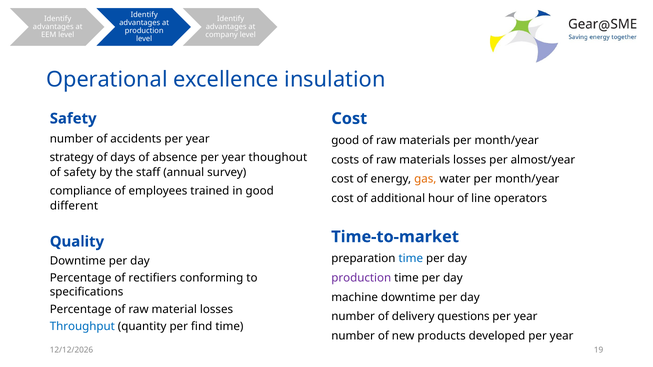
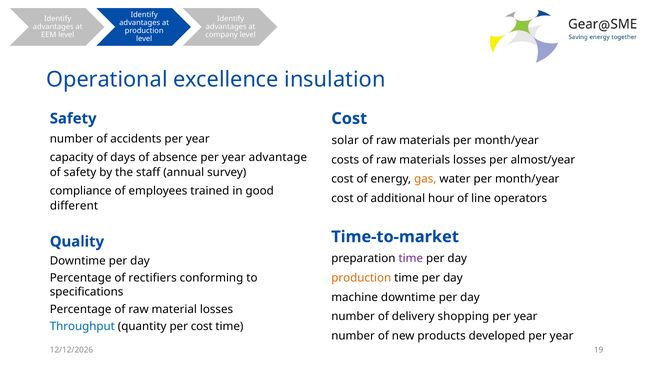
good at (345, 141): good -> solar
strategy: strategy -> capacity
thoughout: thoughout -> advantage
time at (411, 259) colour: blue -> purple
production at (361, 278) colour: purple -> orange
questions: questions -> shopping
per find: find -> cost
